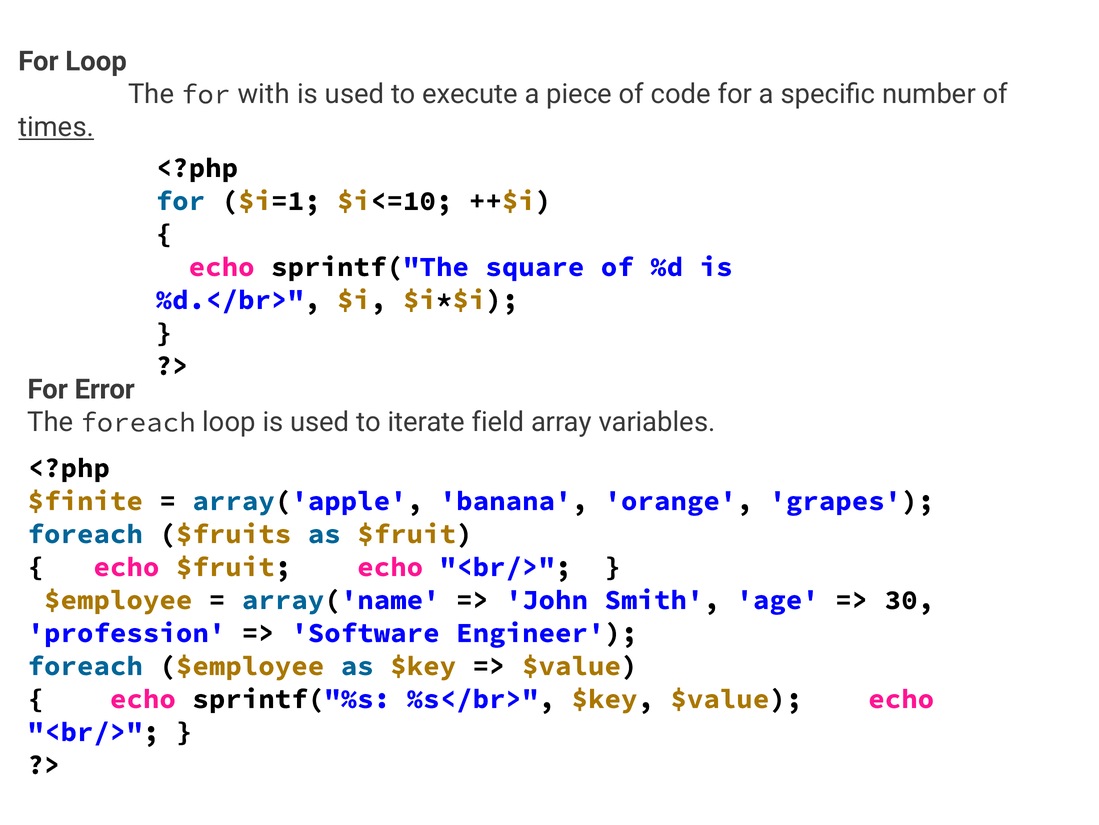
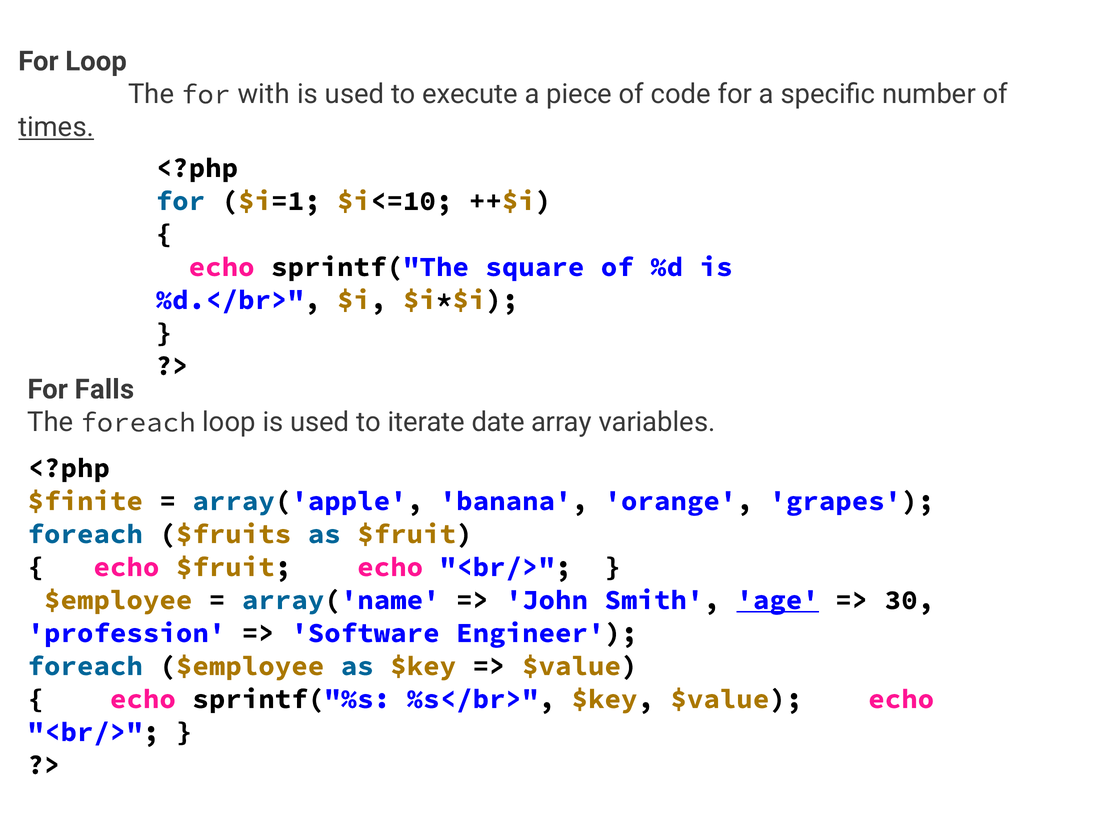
Error: Error -> Falls
field: field -> date
age underline: none -> present
